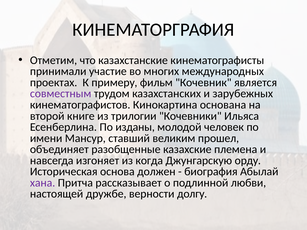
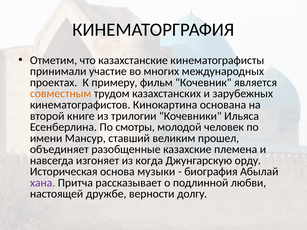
совместным colour: purple -> orange
изданы: изданы -> смотры
должен: должен -> музыки
